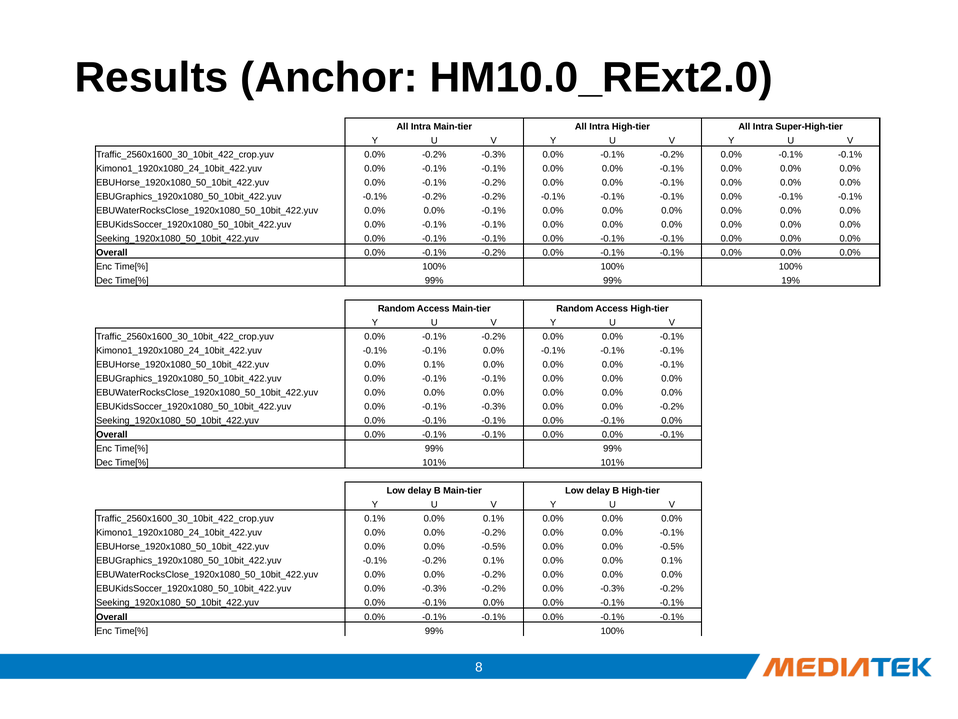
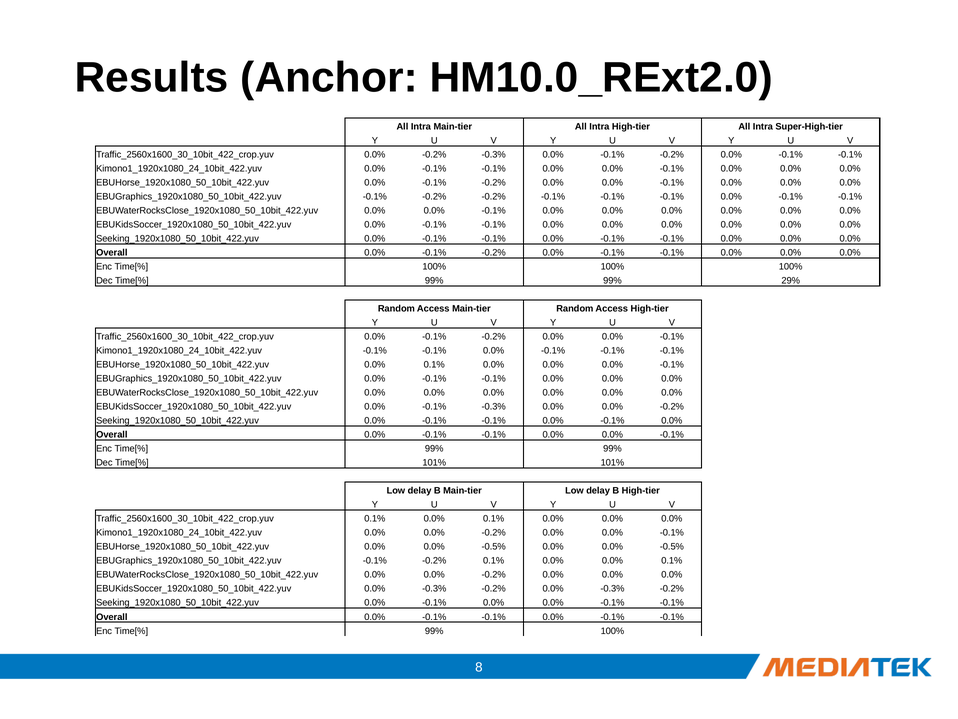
19%: 19% -> 29%
